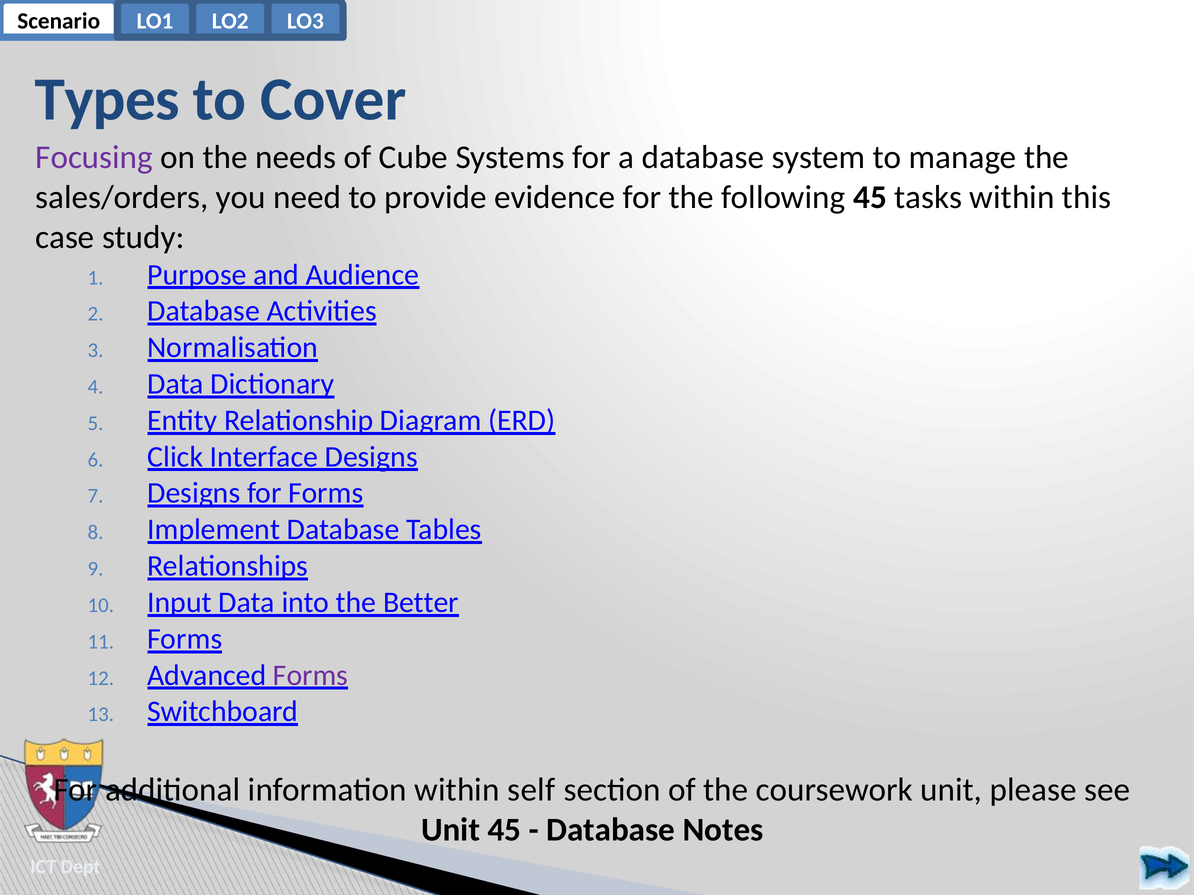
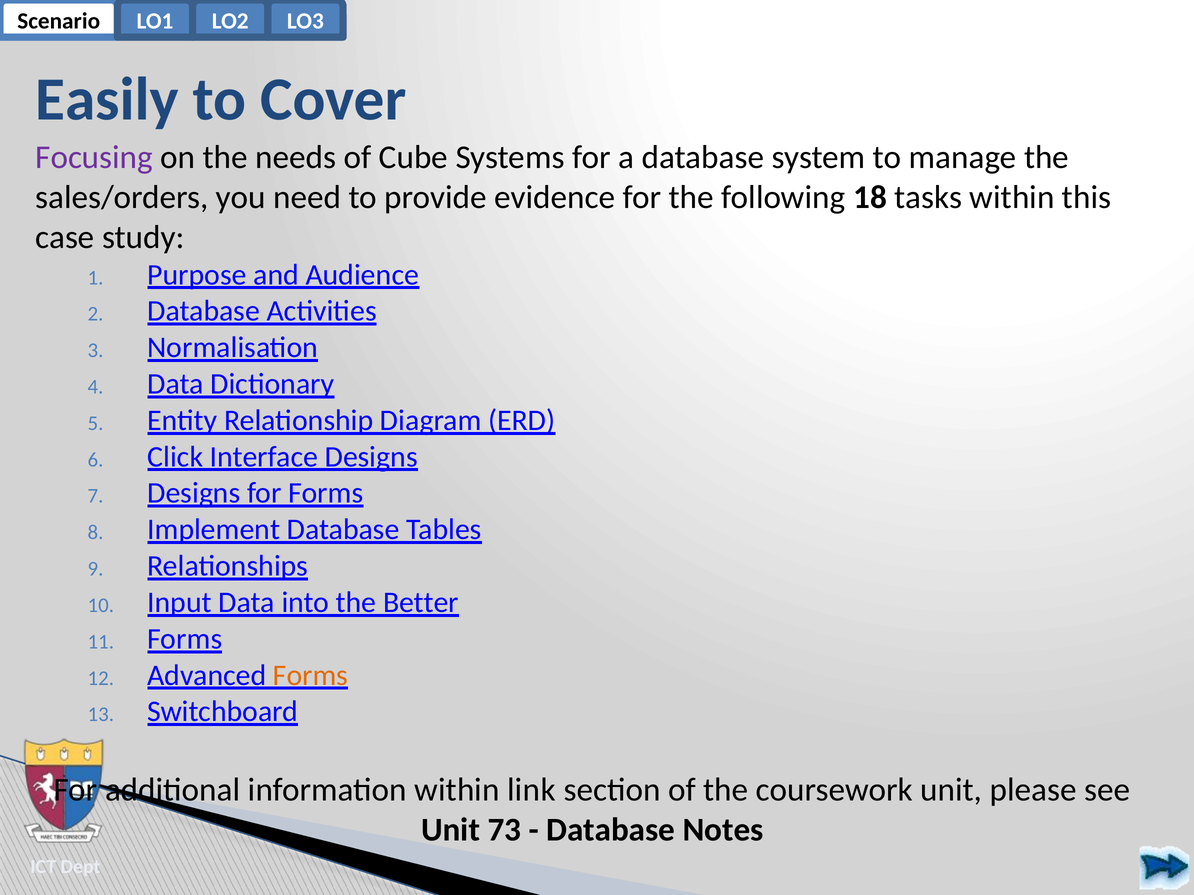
Types: Types -> Easily
following 45: 45 -> 18
Forms at (310, 676) colour: purple -> orange
self: self -> link
Unit 45: 45 -> 73
